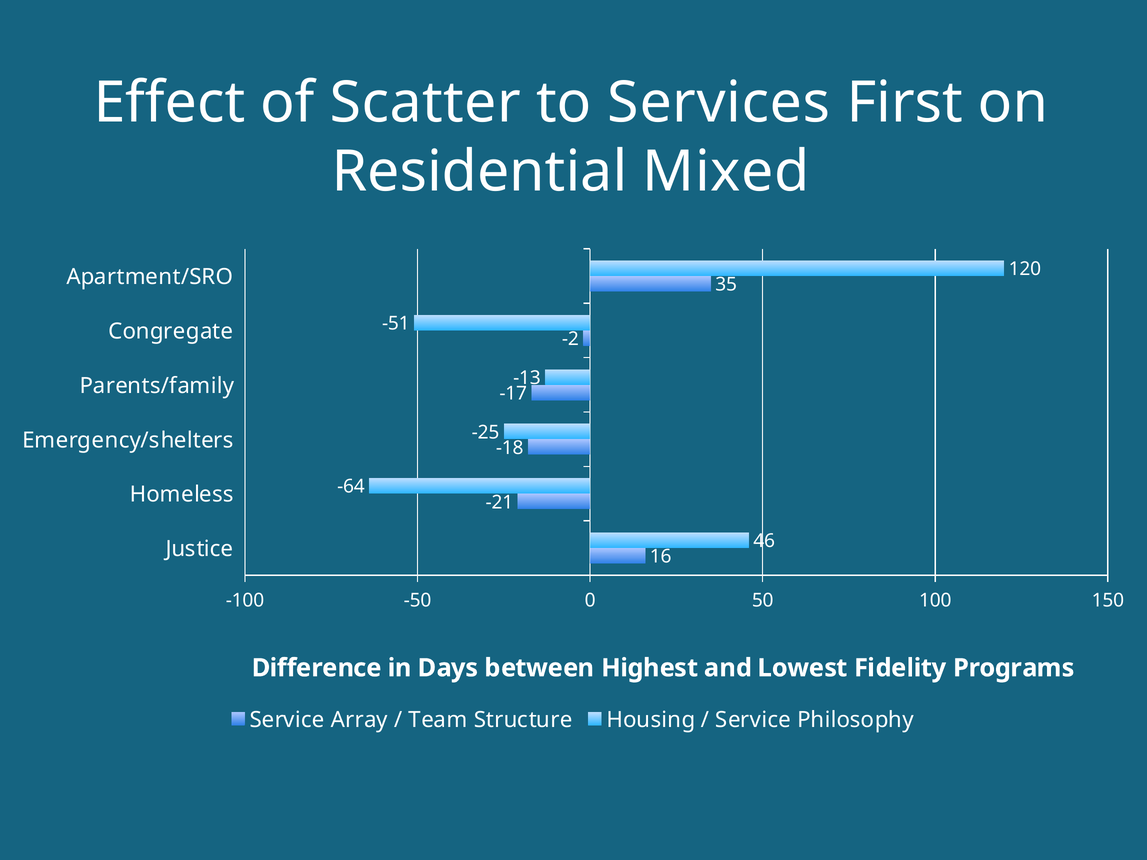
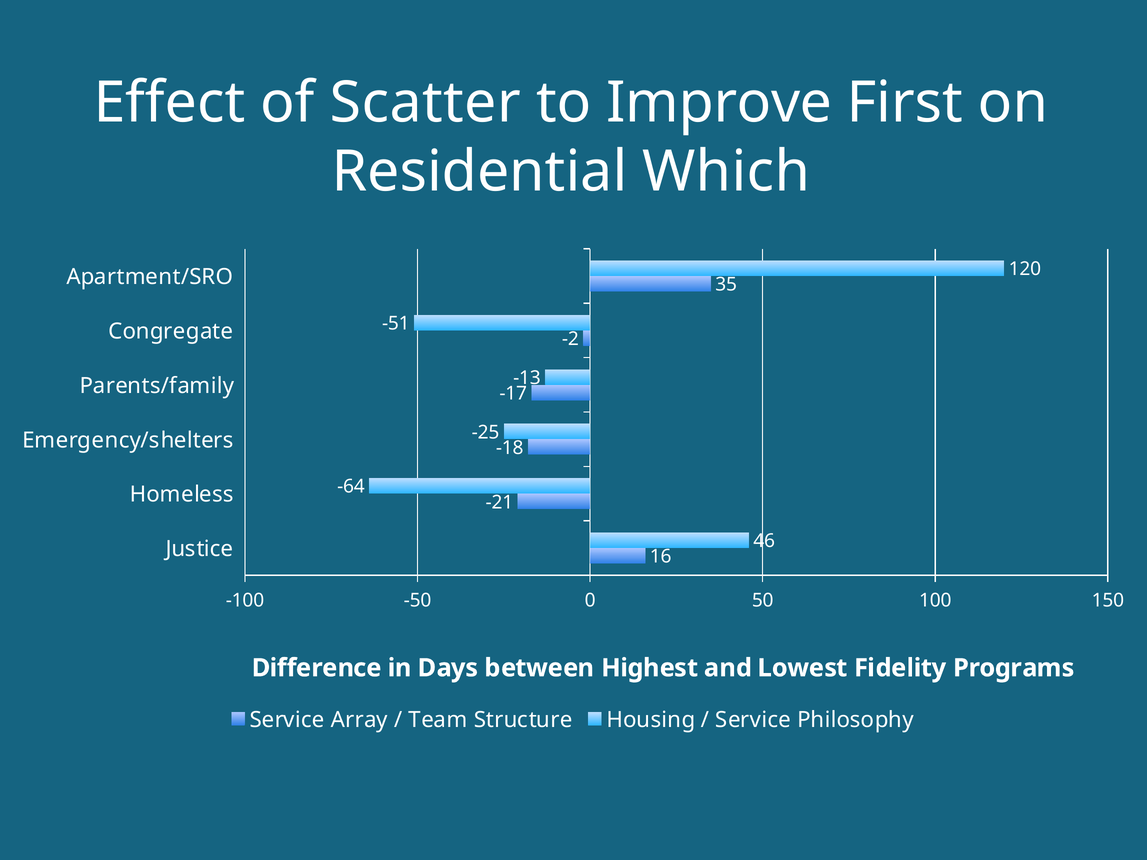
Services: Services -> Improve
Mixed: Mixed -> Which
